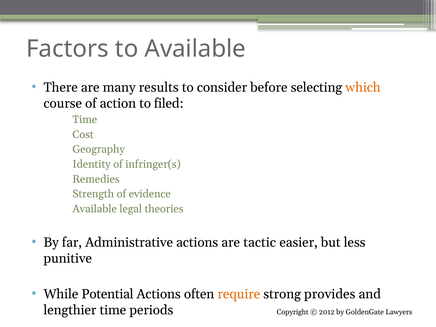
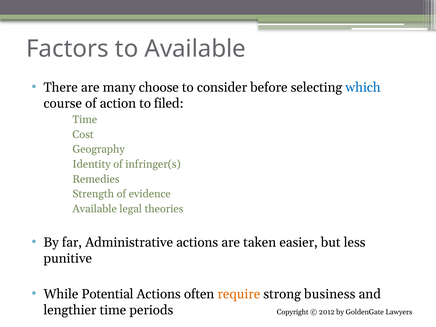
results: results -> choose
which colour: orange -> blue
tactic: tactic -> taken
provides: provides -> business
